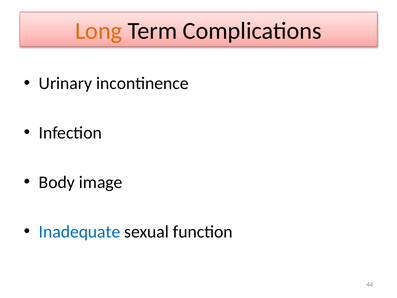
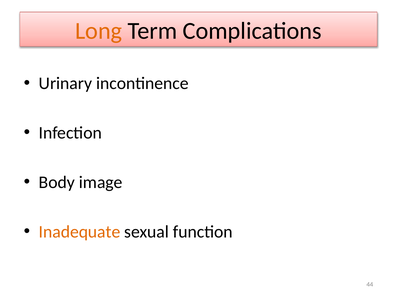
Inadequate colour: blue -> orange
